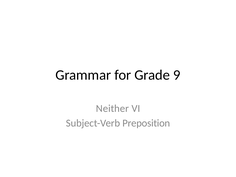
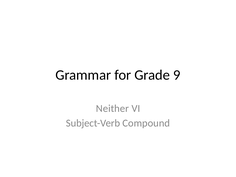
Preposition: Preposition -> Compound
